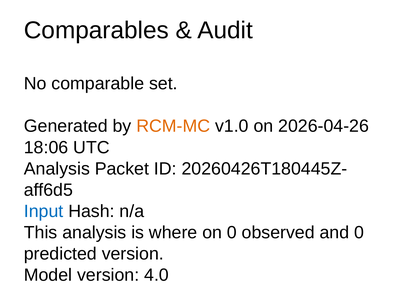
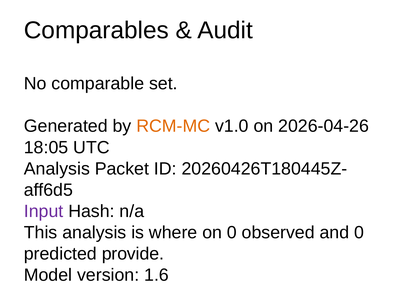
18:06: 18:06 -> 18:05
Input colour: blue -> purple
predicted version: version -> provide
4.0: 4.0 -> 1.6
